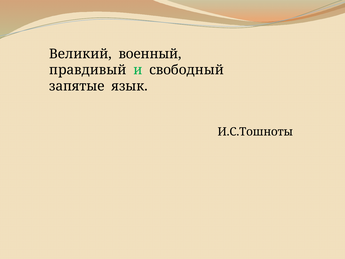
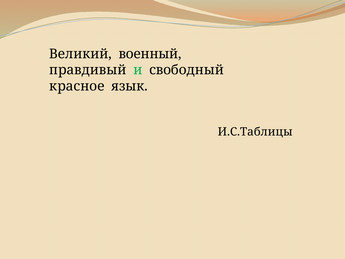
запятые: запятые -> красное
И.С.Тошноты: И.С.Тошноты -> И.С.Таблицы
